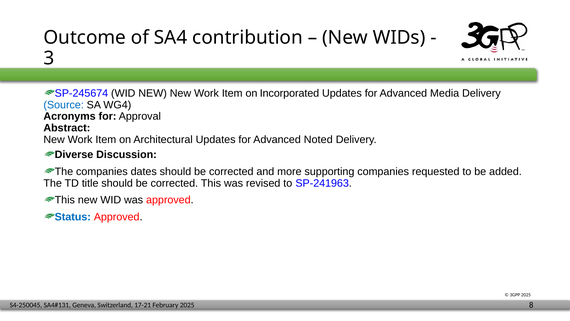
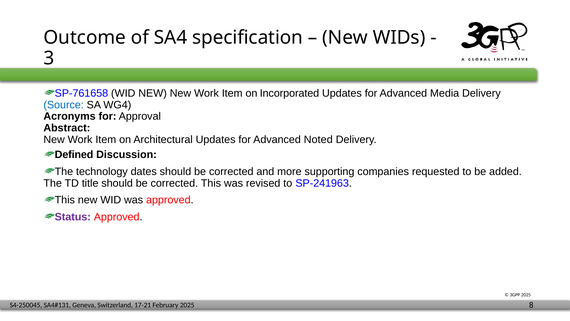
contribution: contribution -> specification
SP-245674: SP-245674 -> SP-761658
Diverse: Diverse -> Defined
The companies: companies -> technology
Status colour: blue -> purple
